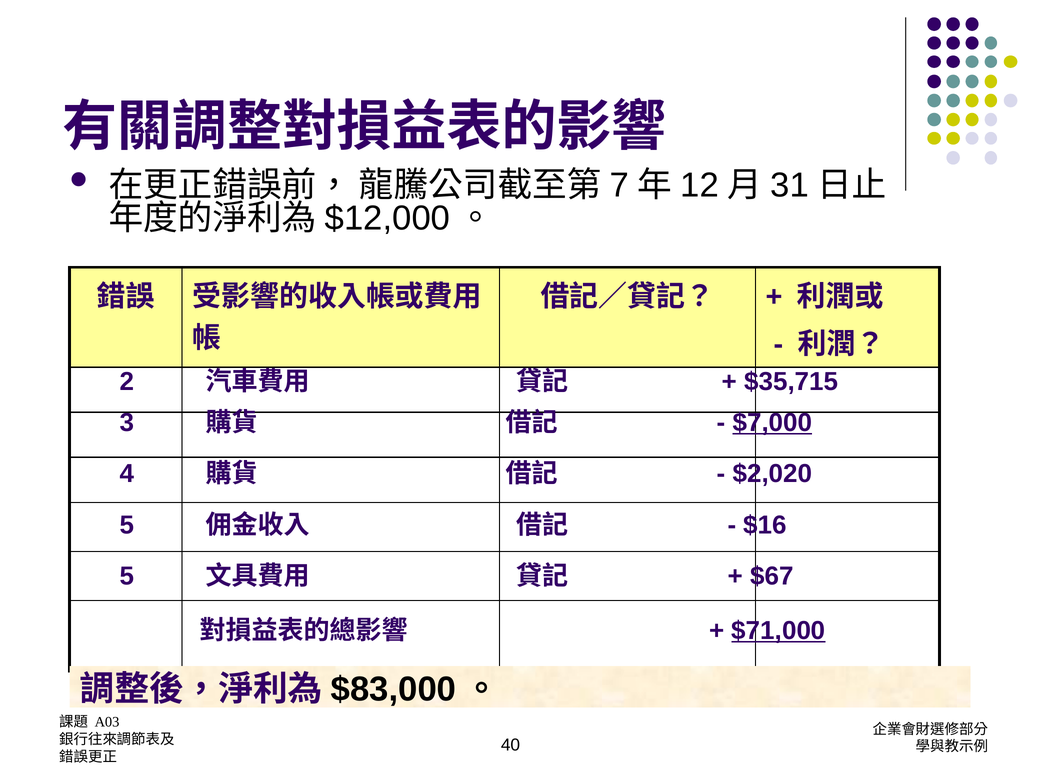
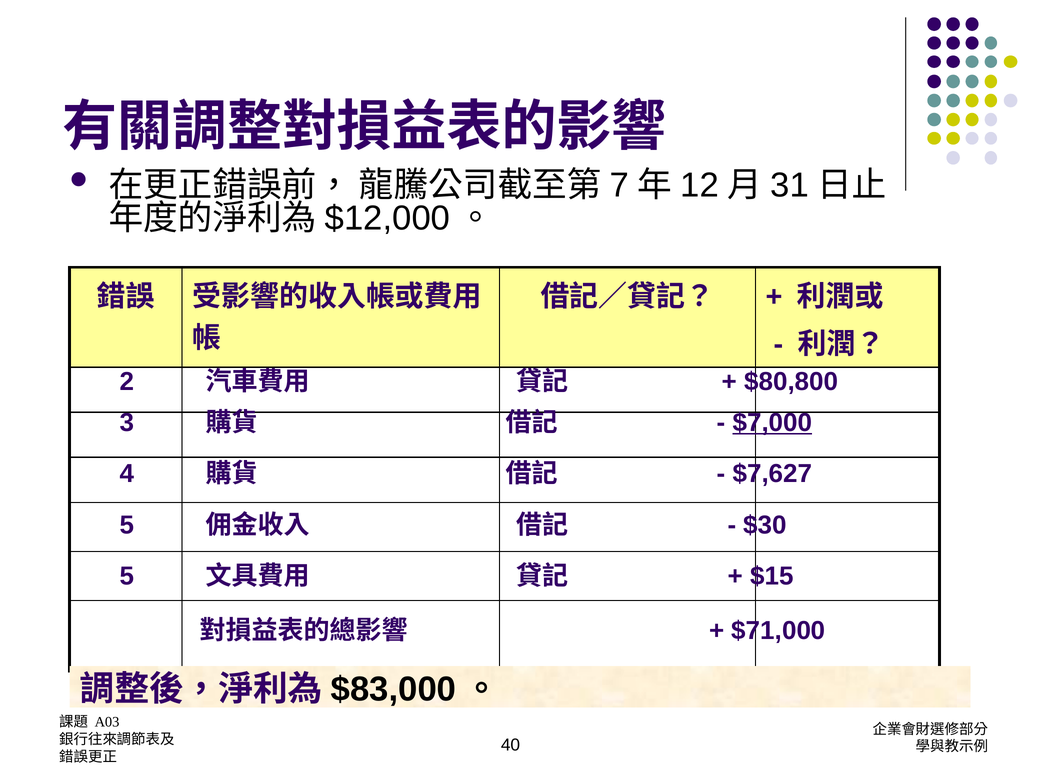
$35,715: $35,715 -> $80,800
$2,020: $2,020 -> $7,627
$16: $16 -> $30
$67: $67 -> $15
$71,000 underline: present -> none
